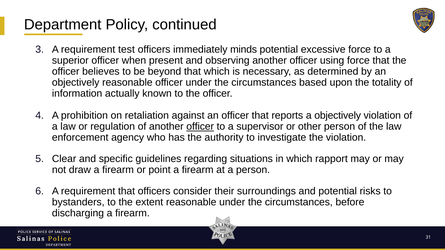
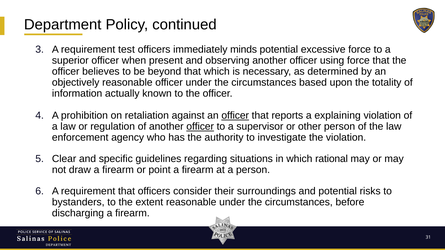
officer at (235, 116) underline: none -> present
a objectively: objectively -> explaining
rapport: rapport -> rational
